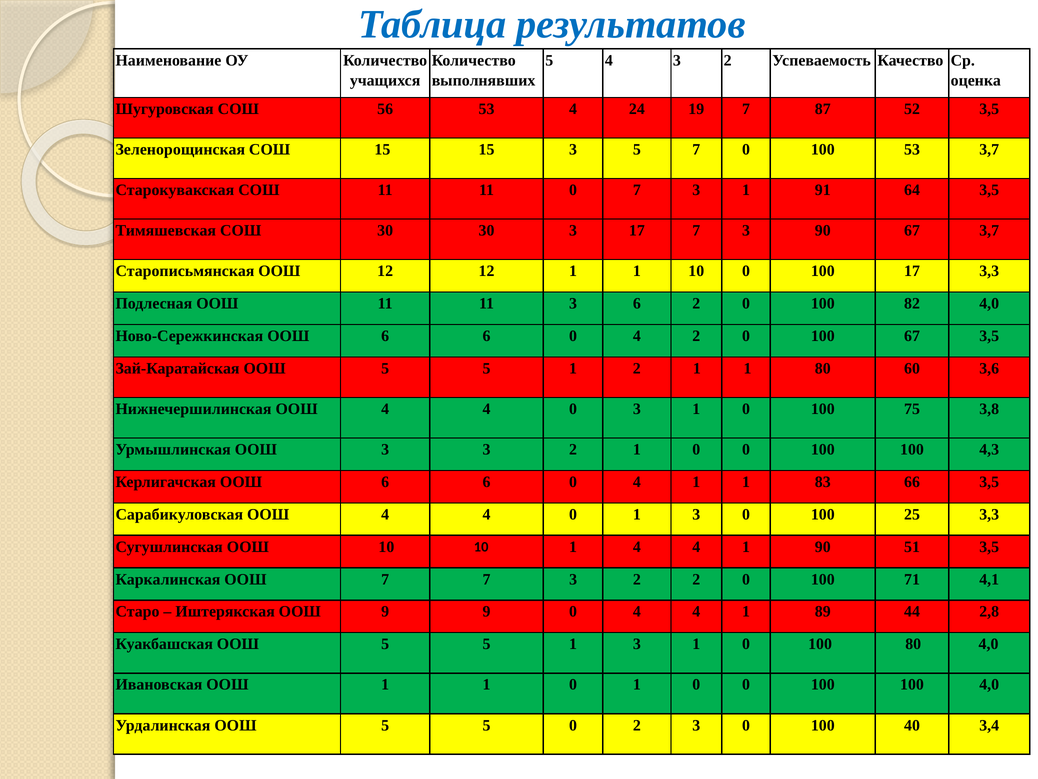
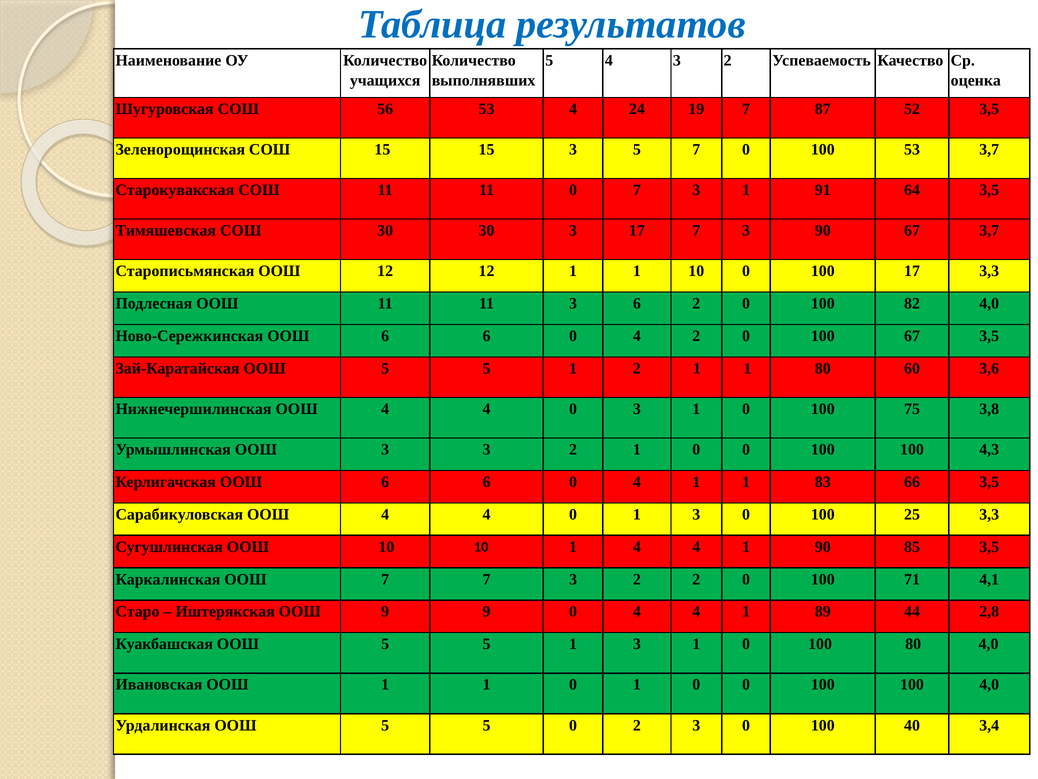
51: 51 -> 85
